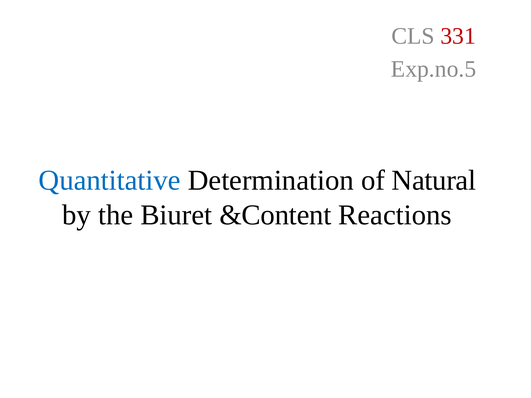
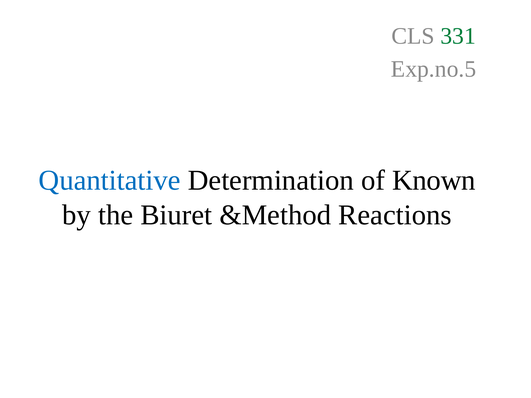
331 colour: red -> green
Natural: Natural -> Known
&Content: &Content -> &Method
